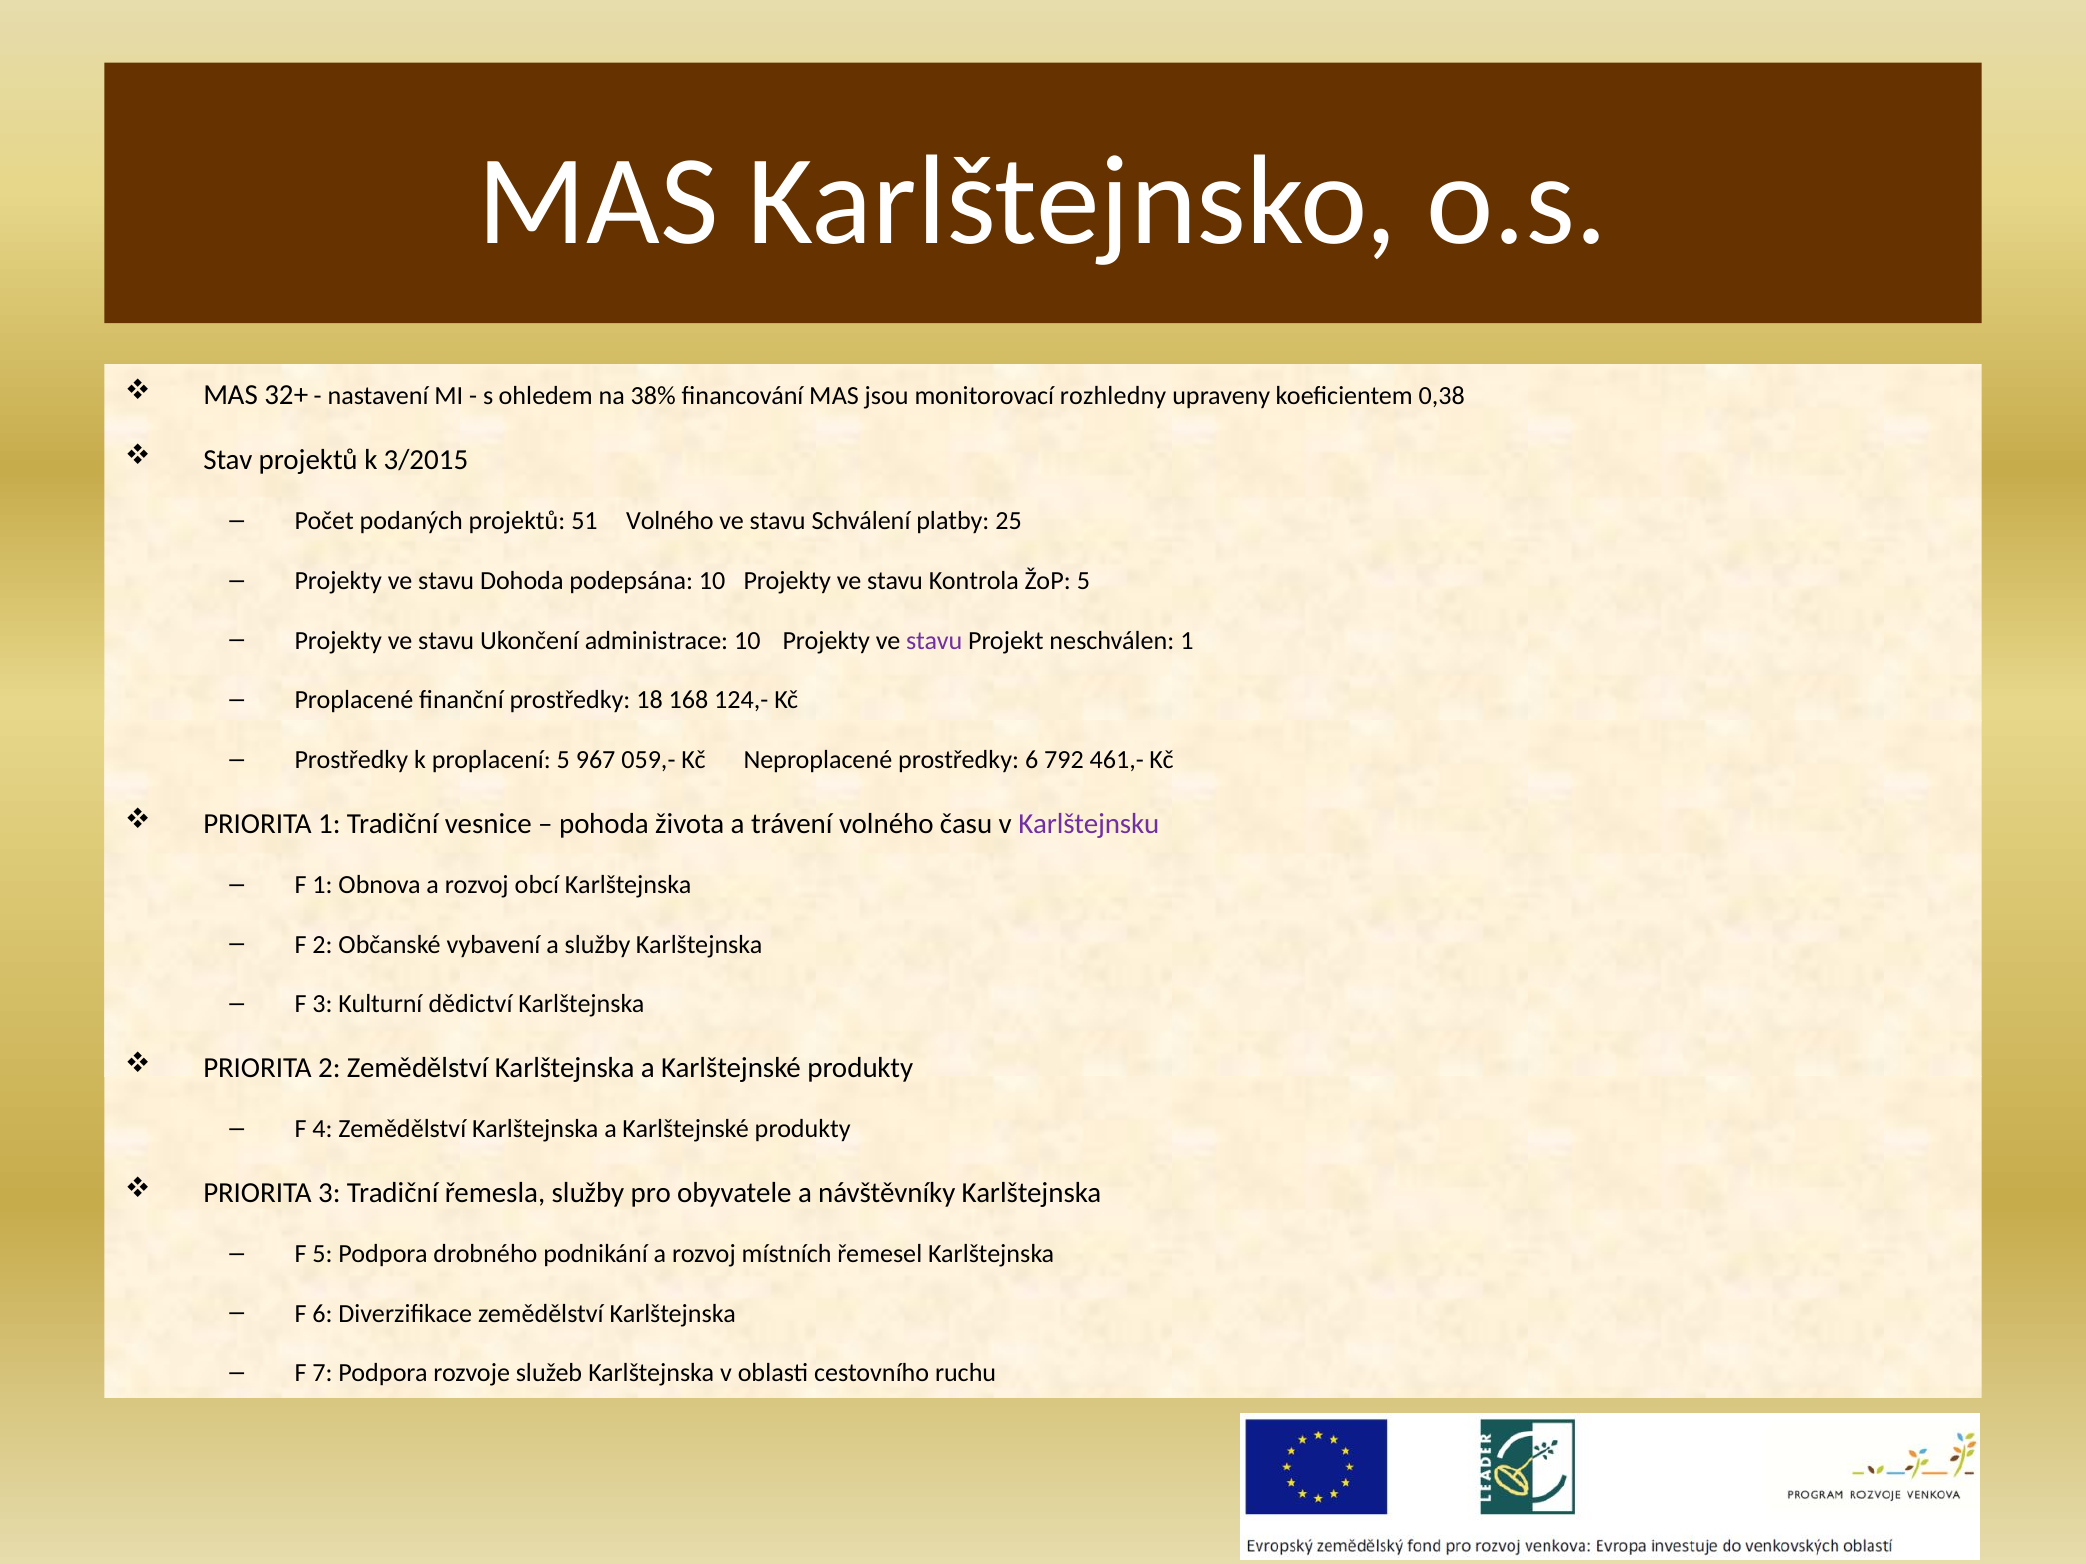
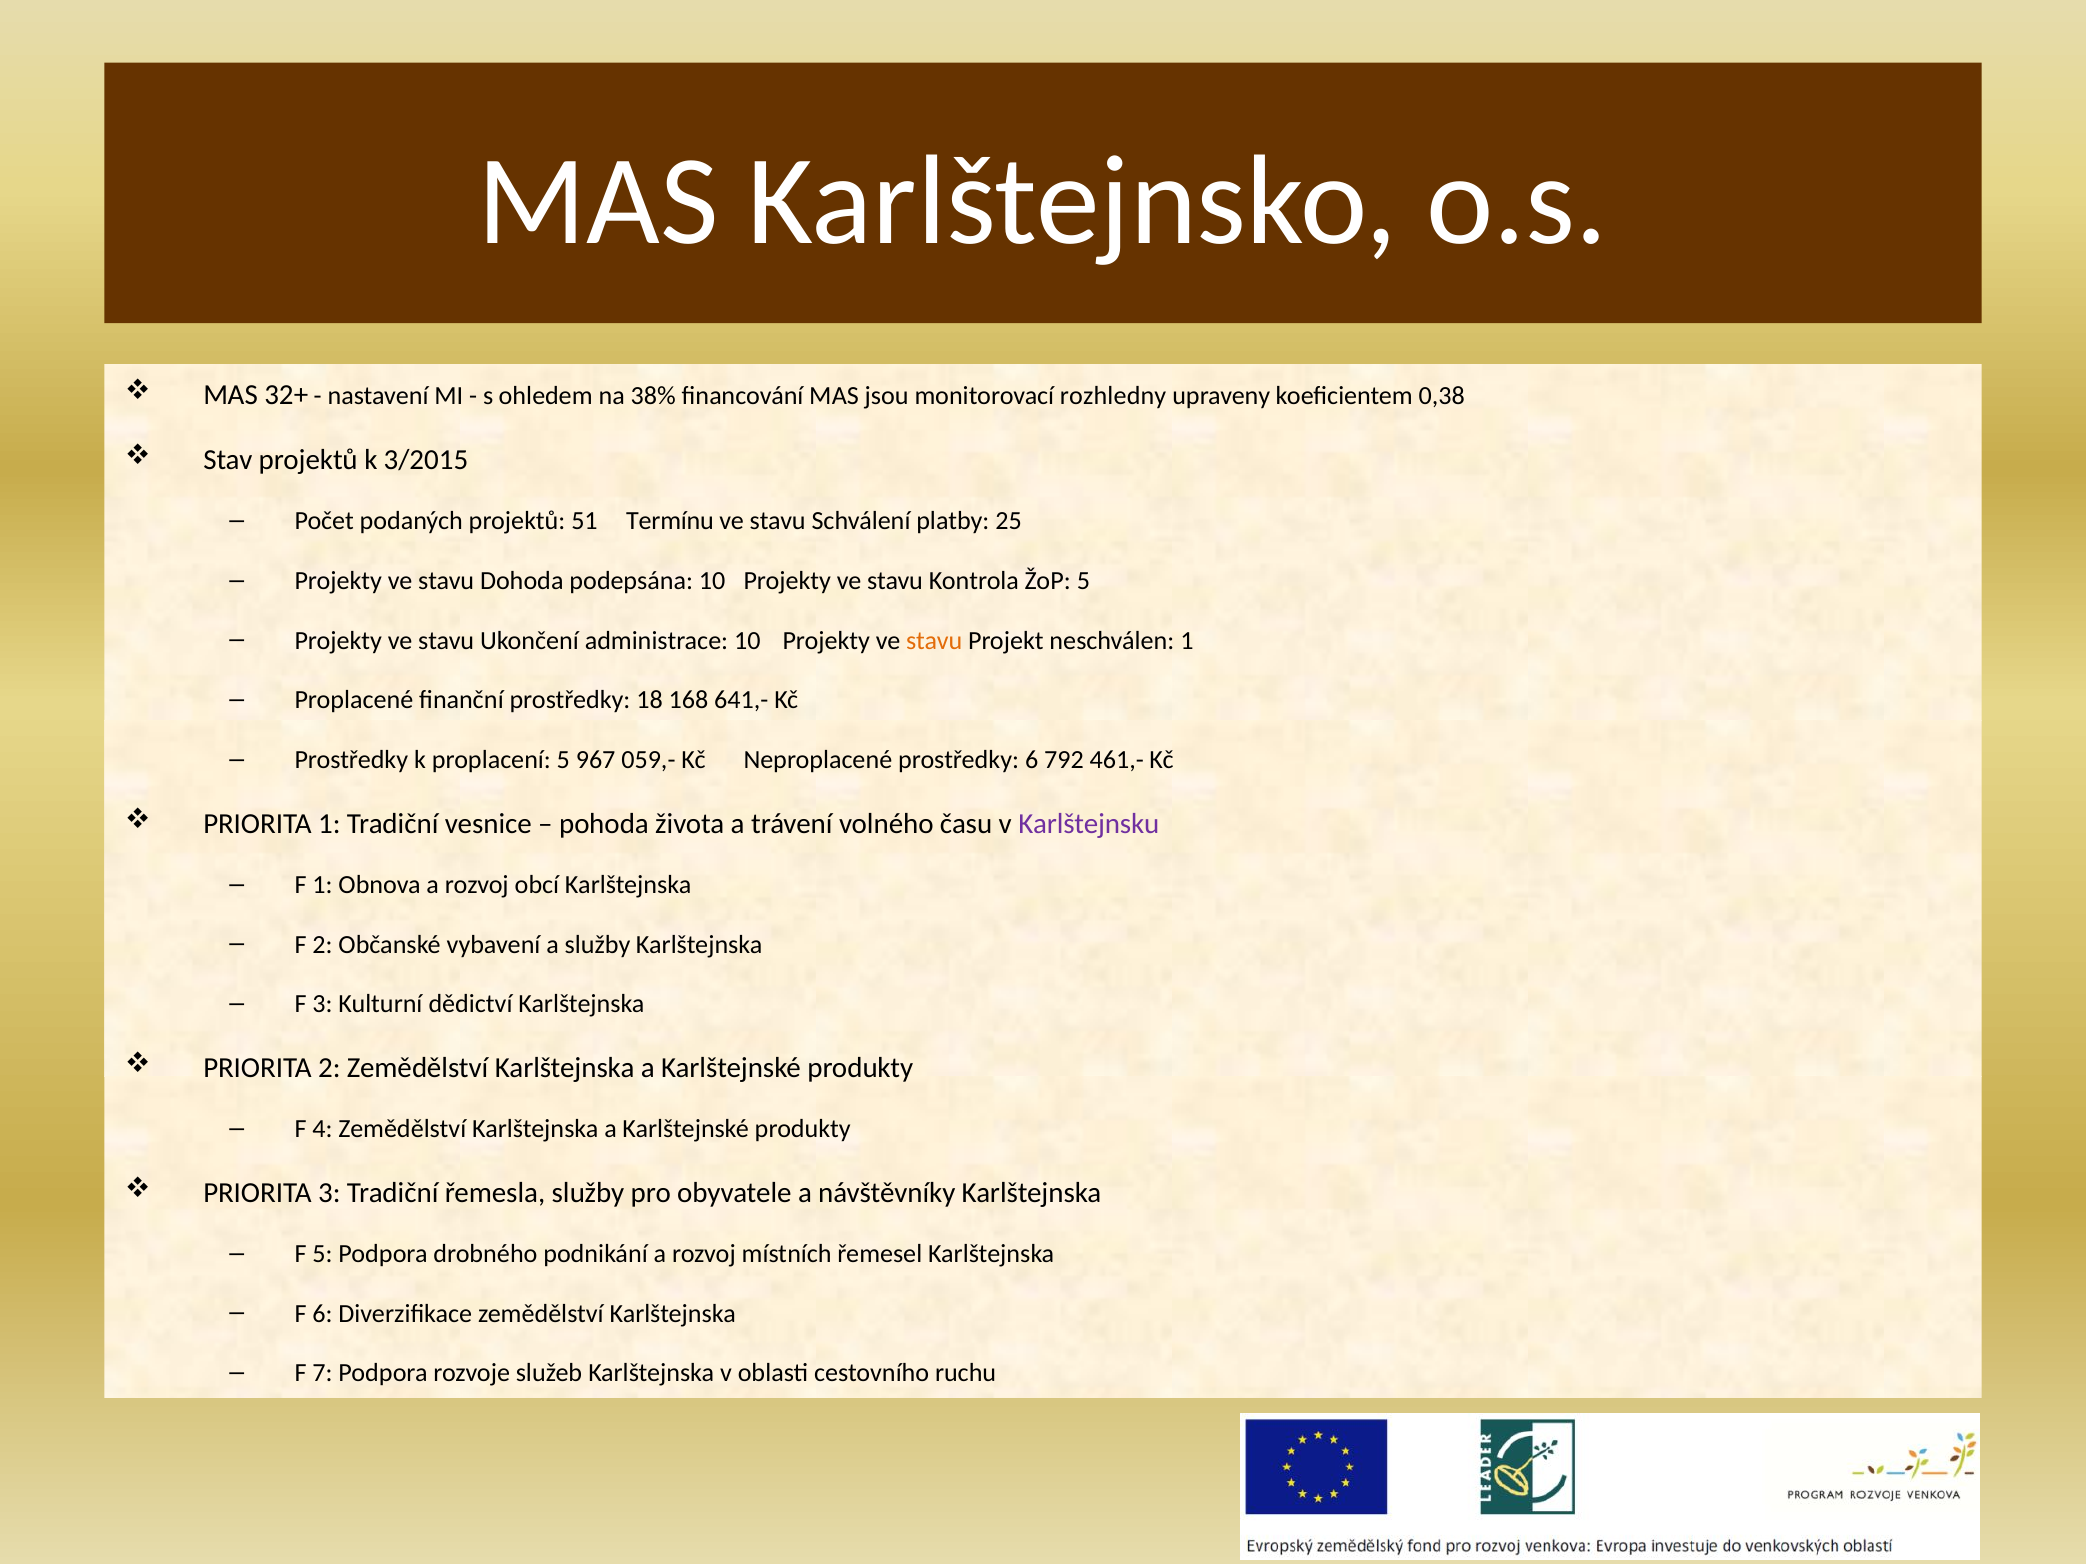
51 Volného: Volného -> Termínu
stavu at (934, 641) colour: purple -> orange
124,-: 124,- -> 641,-
